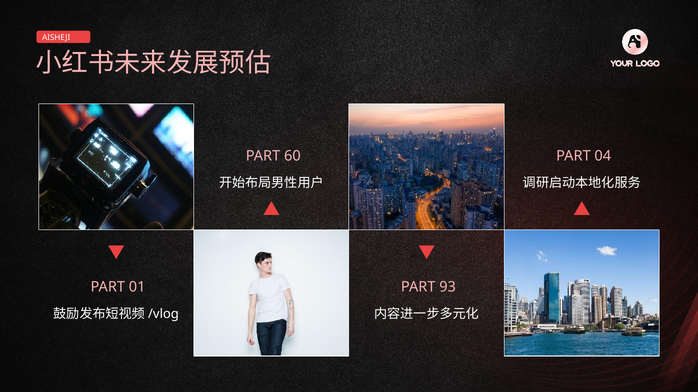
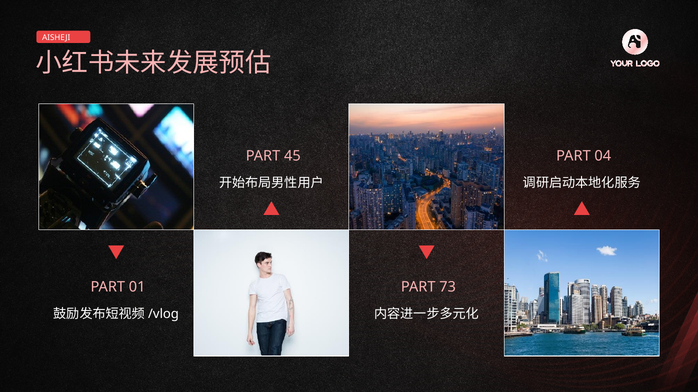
60: 60 -> 45
93: 93 -> 73
